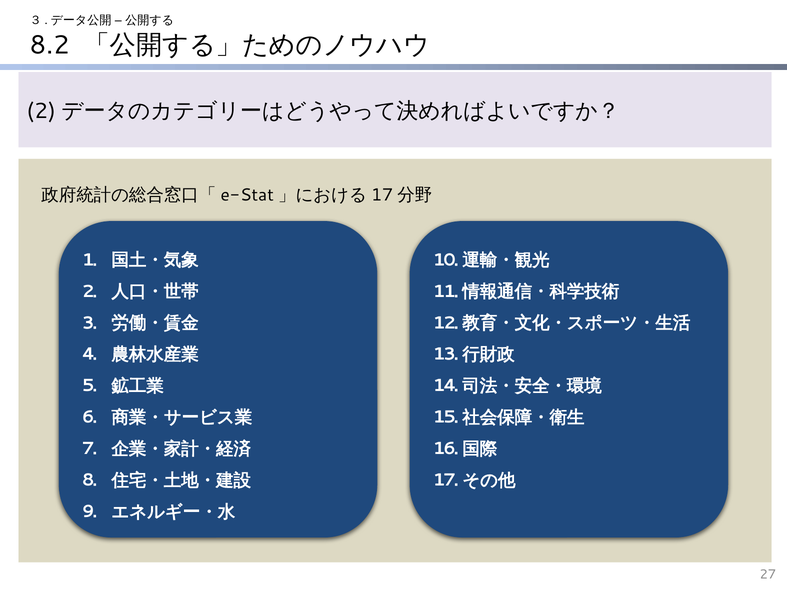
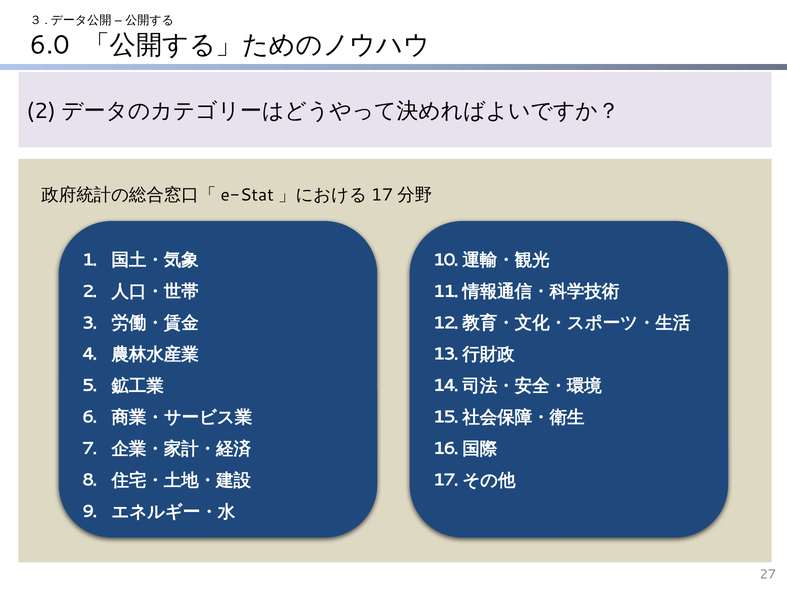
8.2: 8.2 -> 6.0
